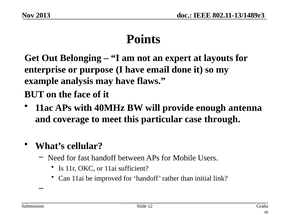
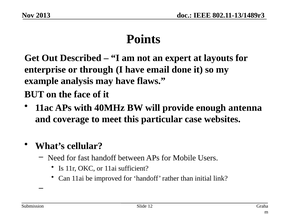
Belonging: Belonging -> Described
purpose: purpose -> through
through: through -> websites
